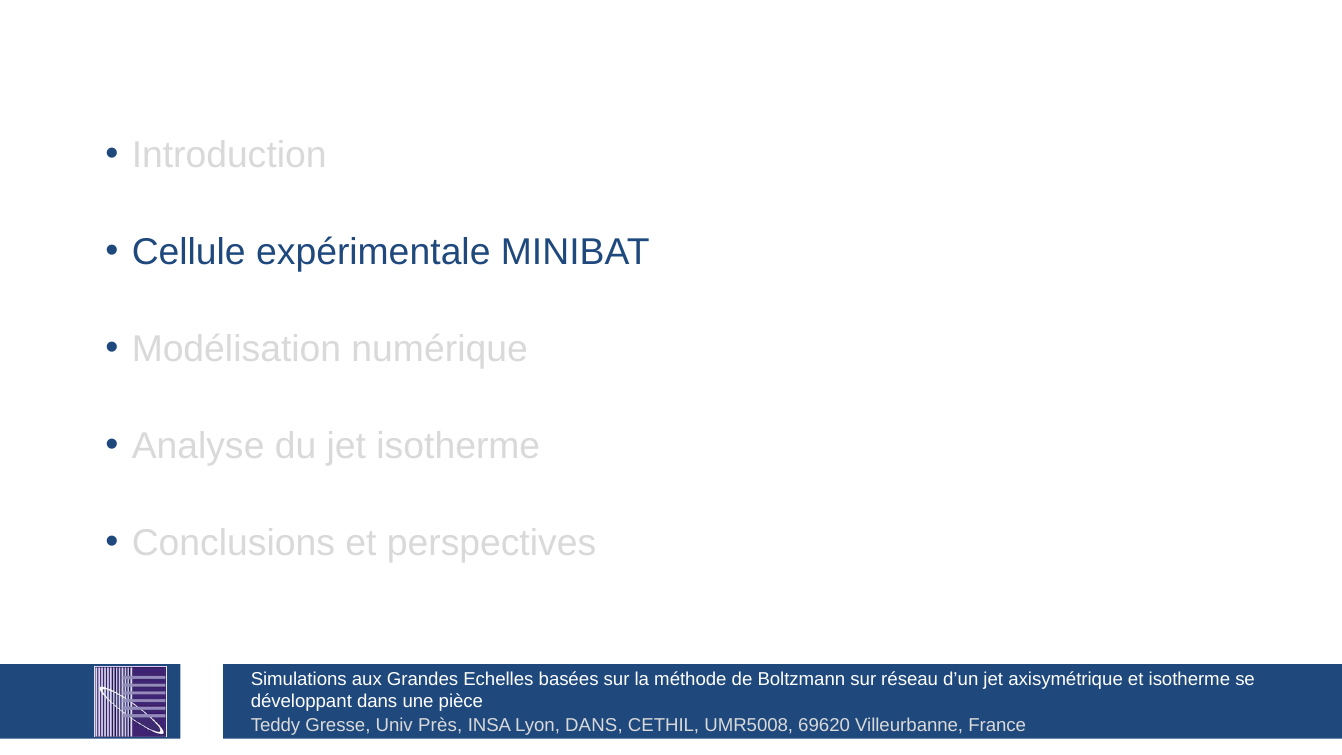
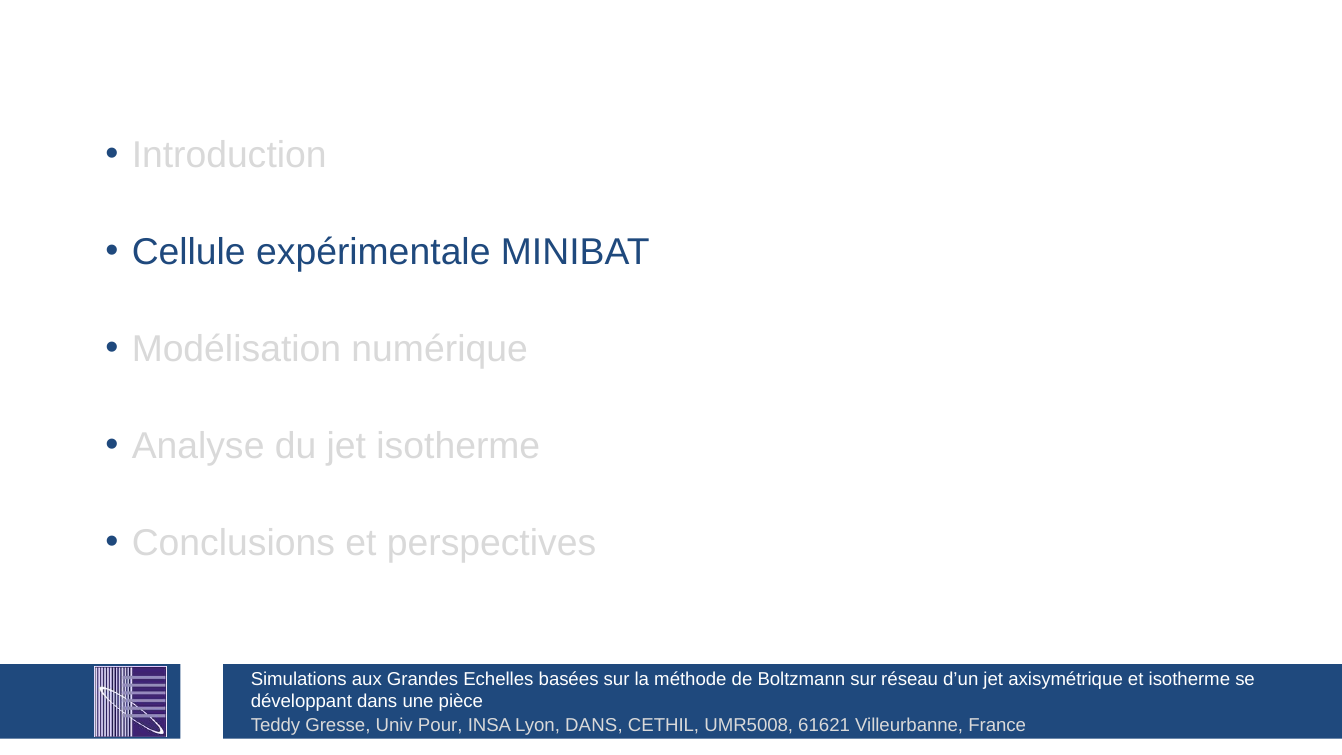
Près: Près -> Pour
69620: 69620 -> 61621
